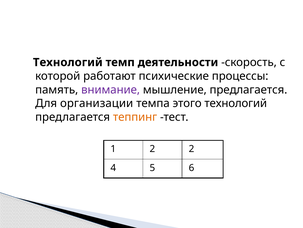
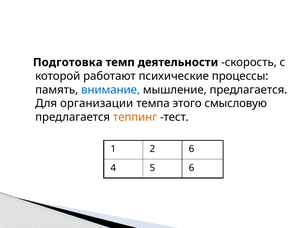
Технологий at (68, 62): Технологий -> Подготовка
внимание colour: purple -> blue
этого технологий: технологий -> смысловую
2 2: 2 -> 6
